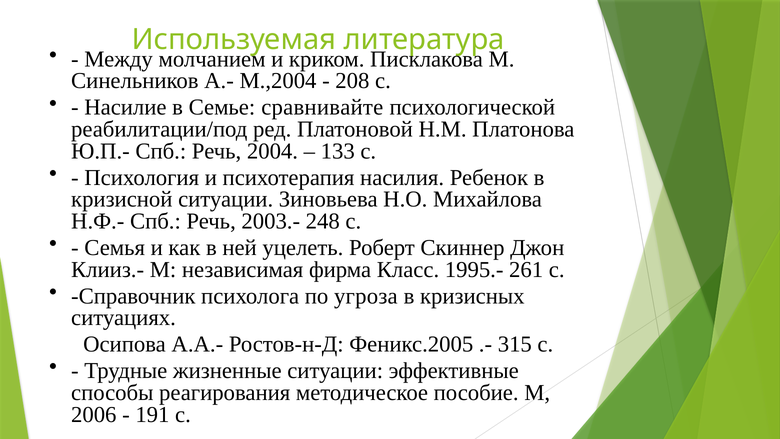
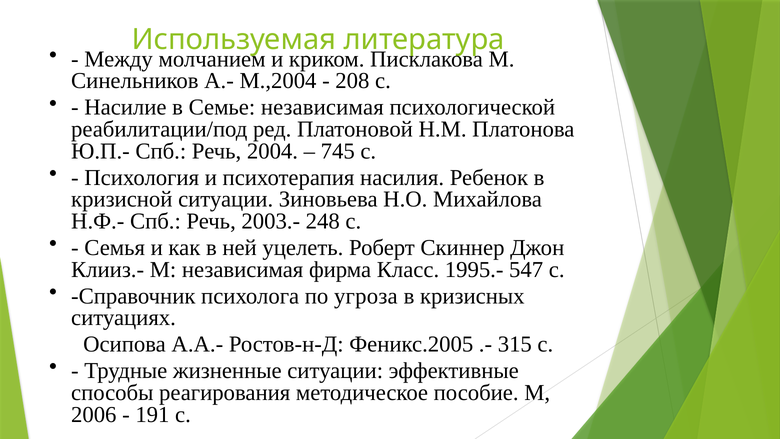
Семье сравнивайте: сравнивайте -> независимая
133: 133 -> 745
261: 261 -> 547
